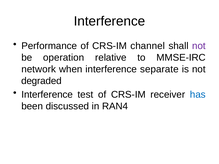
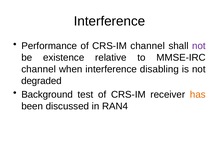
operation: operation -> existence
network at (39, 69): network -> channel
separate: separate -> disabling
Interference at (47, 95): Interference -> Background
has colour: blue -> orange
